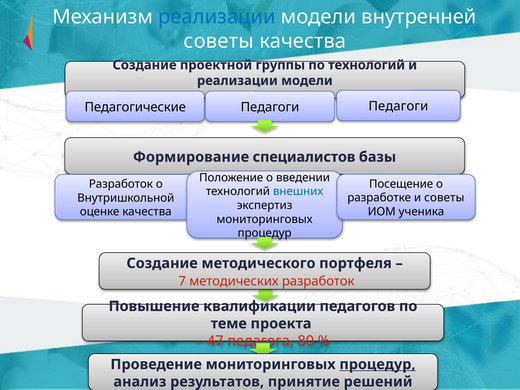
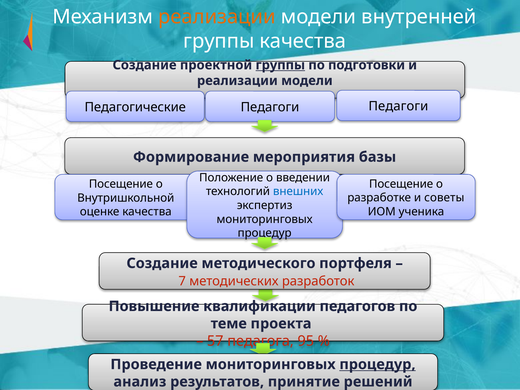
реализации at (217, 17) colour: blue -> orange
советы at (219, 41): советы -> группы
группы at (280, 65) underline: none -> present
по технологий: технологий -> подготовки
специалистов: специалистов -> мероприятия
Разработок at (121, 184): Разработок -> Посещение
47: 47 -> 57
80: 80 -> 95
